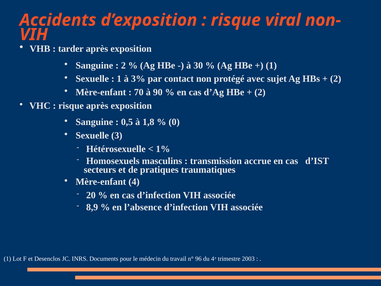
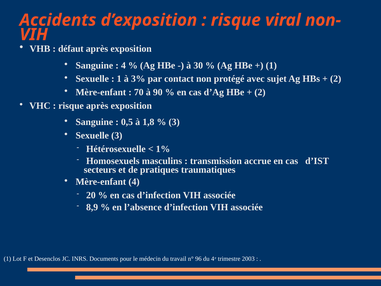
tarder: tarder -> défaut
2 at (123, 65): 2 -> 4
0 at (174, 122): 0 -> 3
